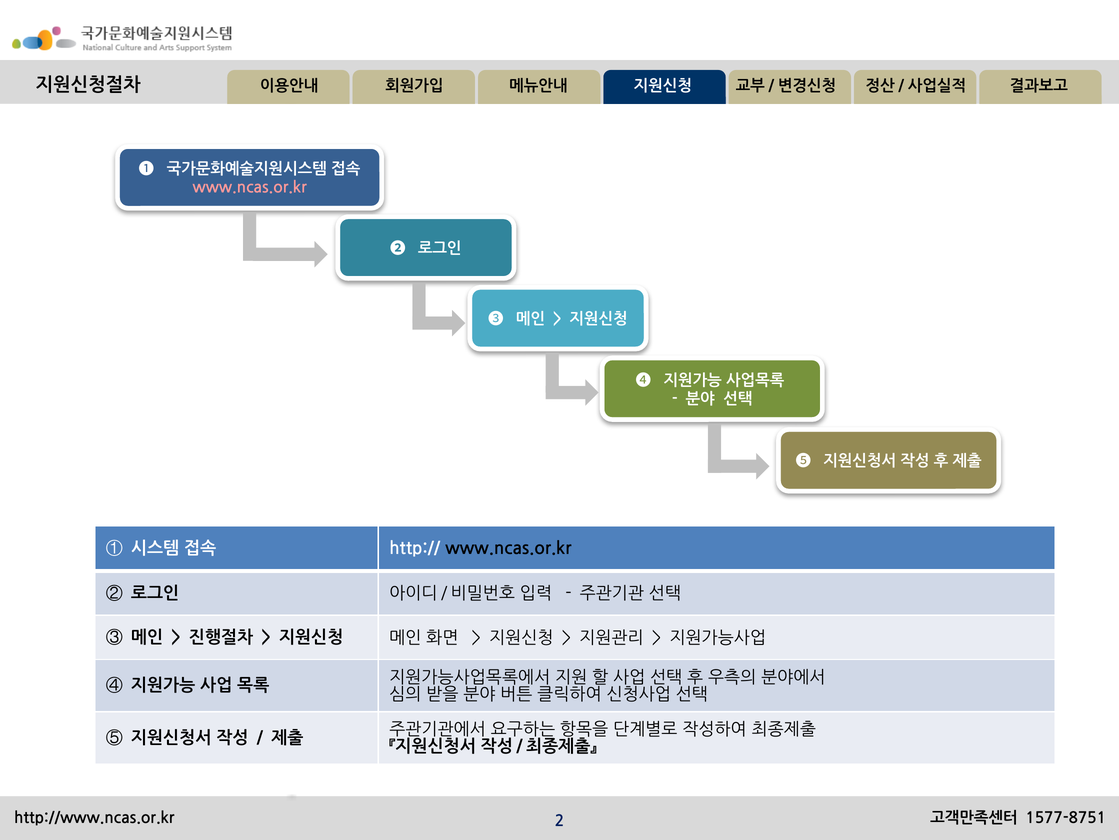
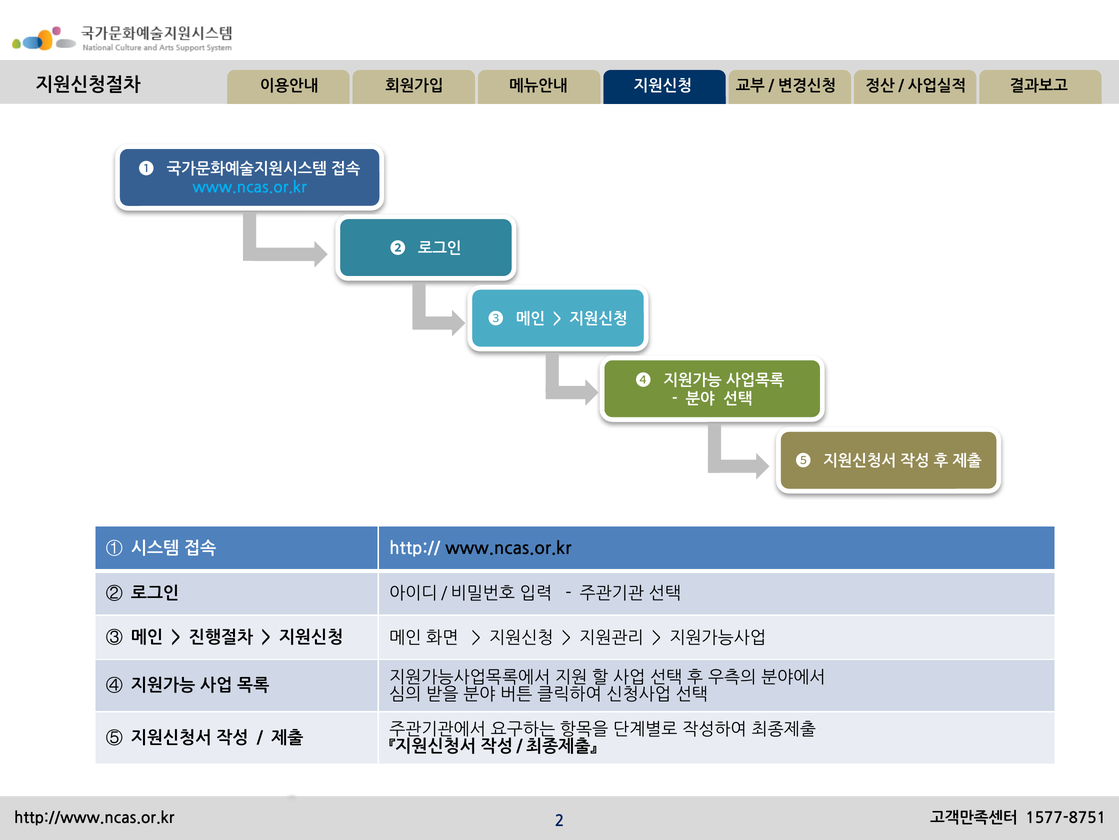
www.ncas.or.kr at (250, 188) colour: pink -> light blue
